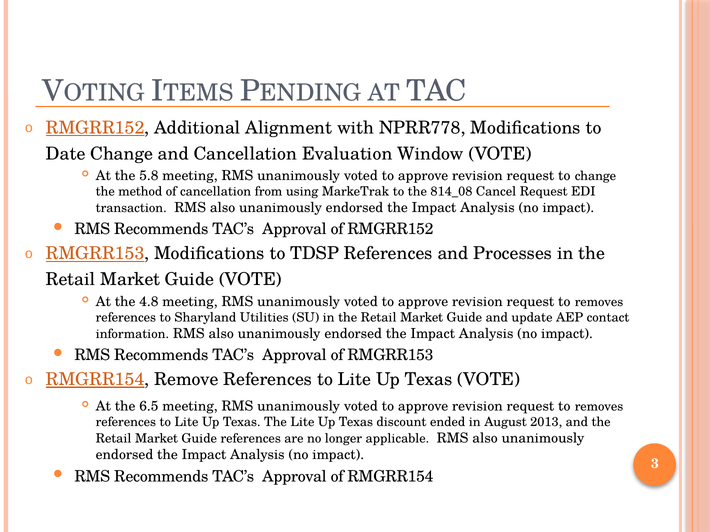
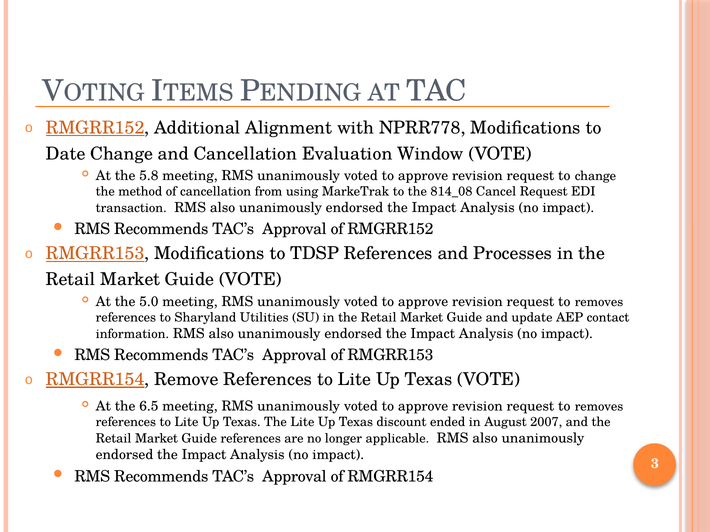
4.8: 4.8 -> 5.0
2013: 2013 -> 2007
